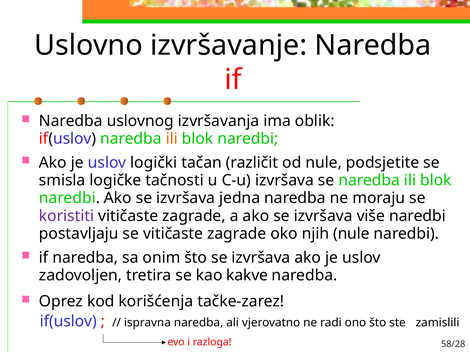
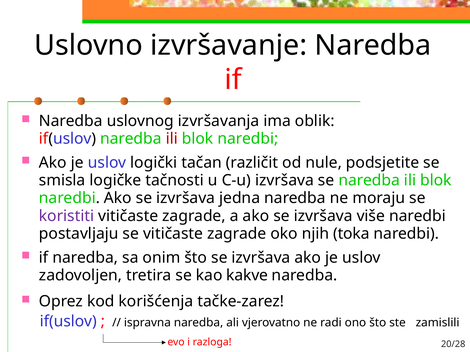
ili at (172, 139) colour: orange -> red
njih nule: nule -> toka
58/28: 58/28 -> 20/28
